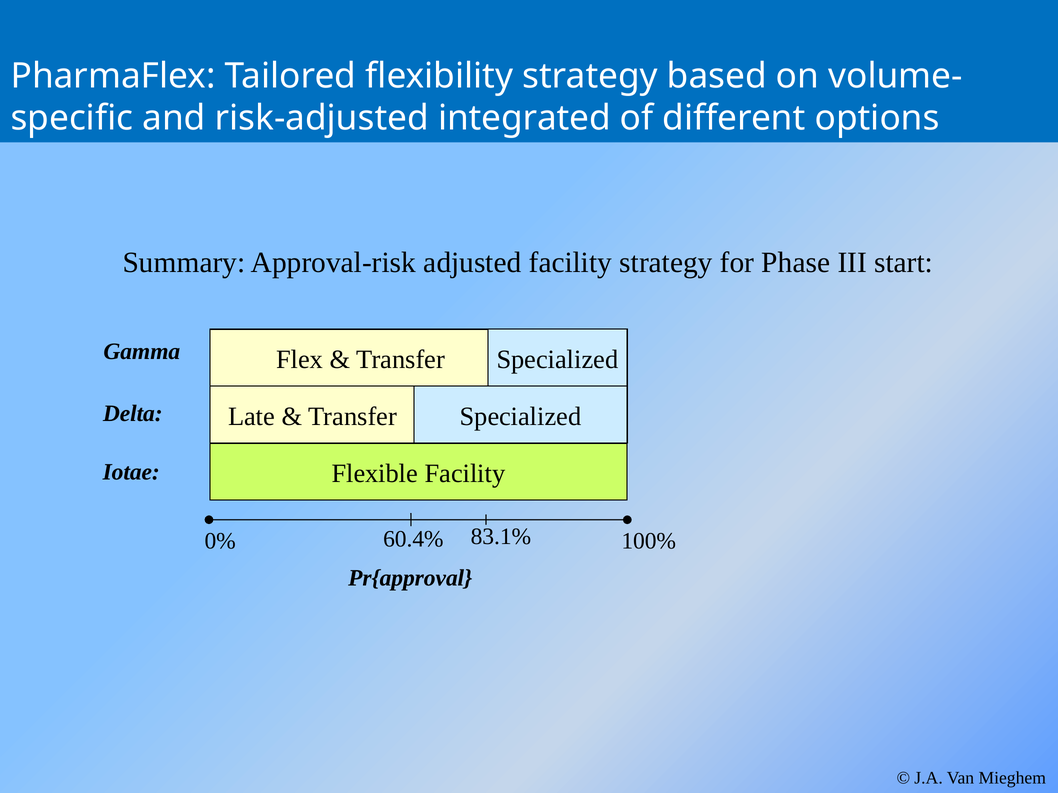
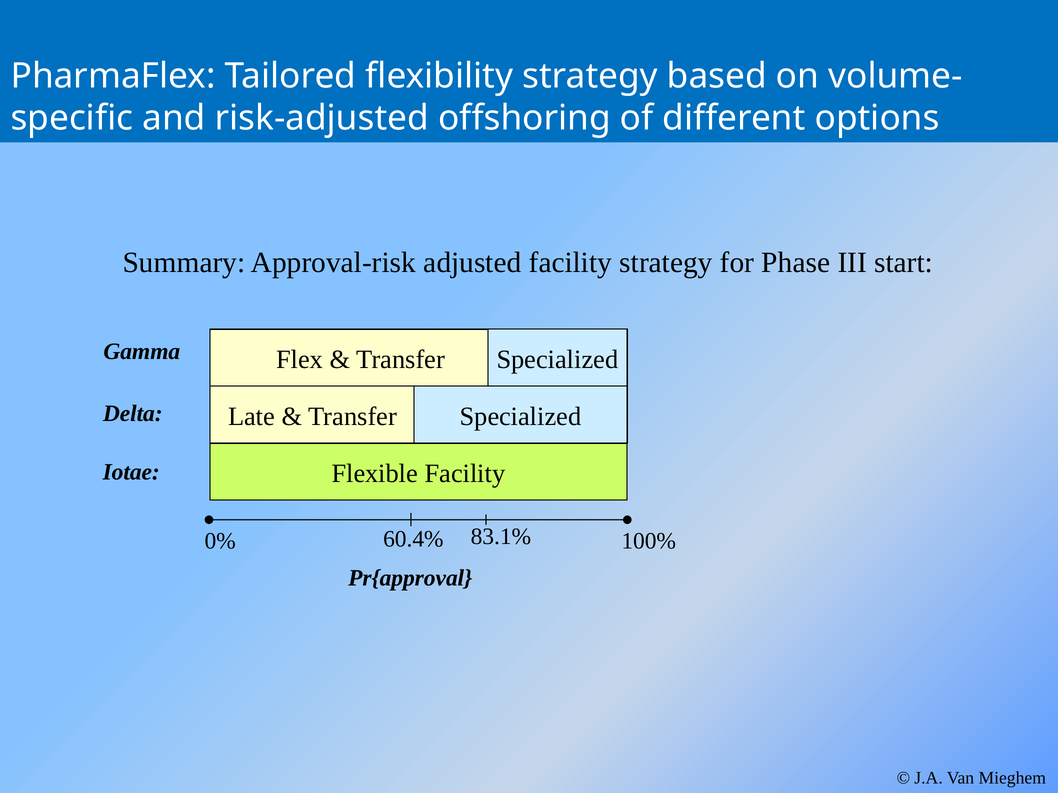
integrated: integrated -> offshoring
